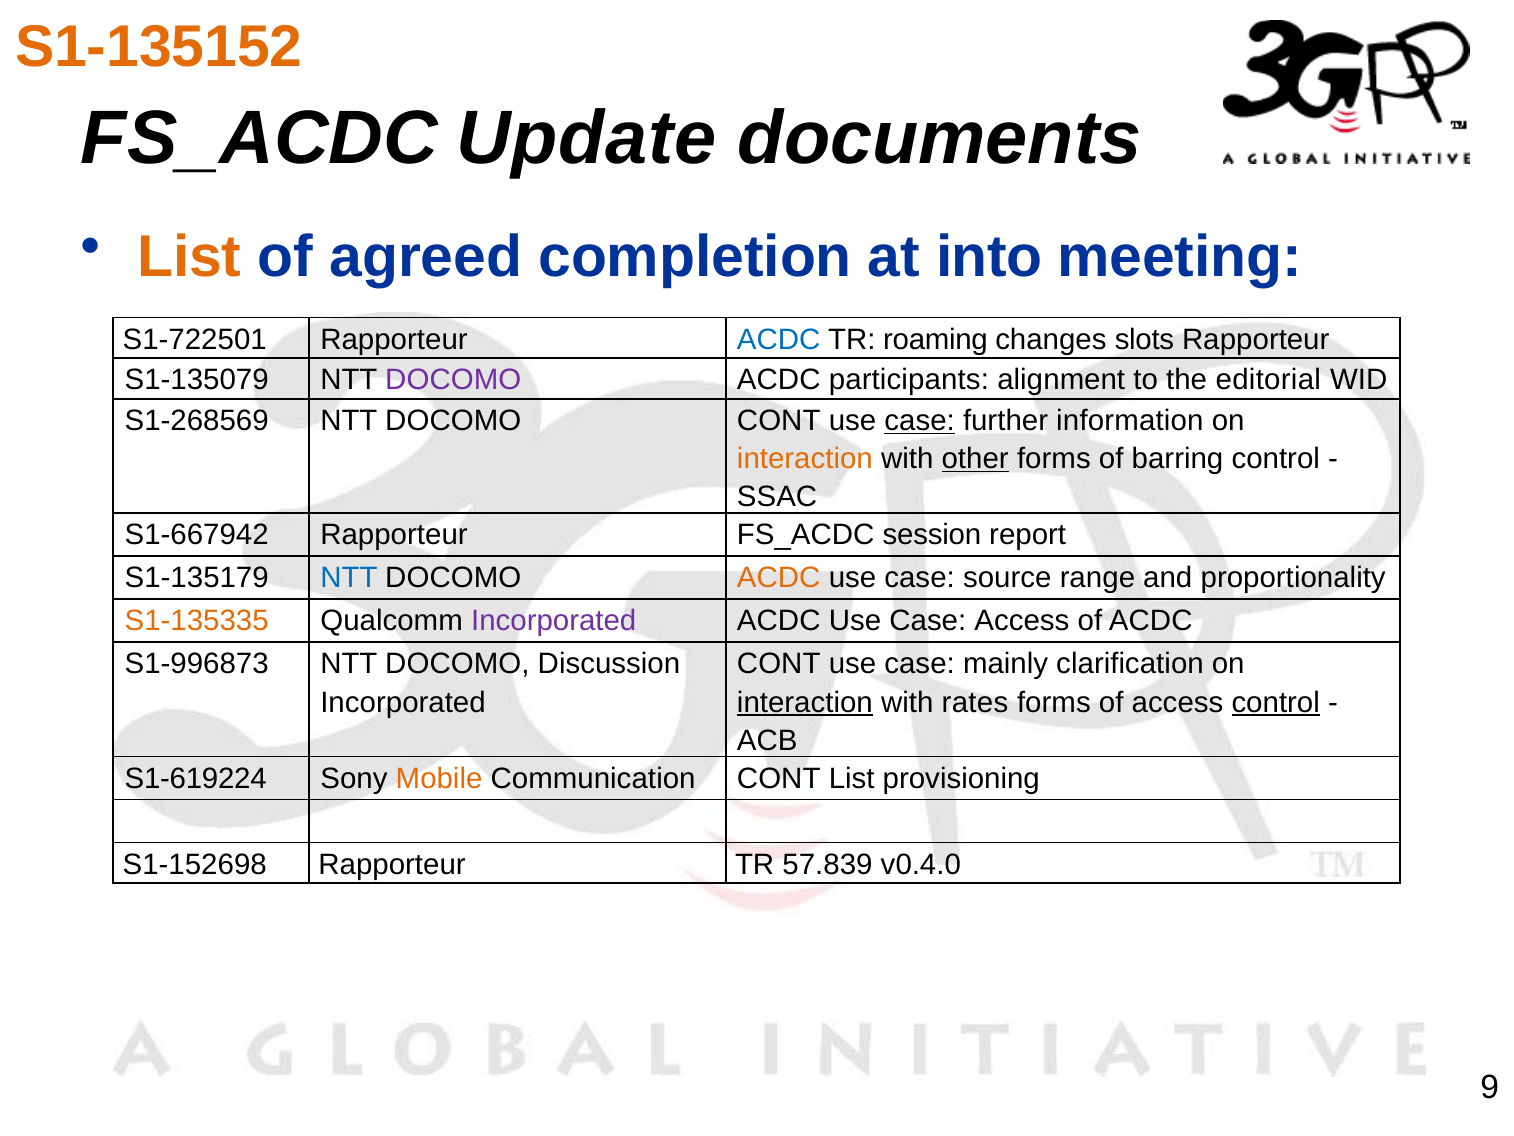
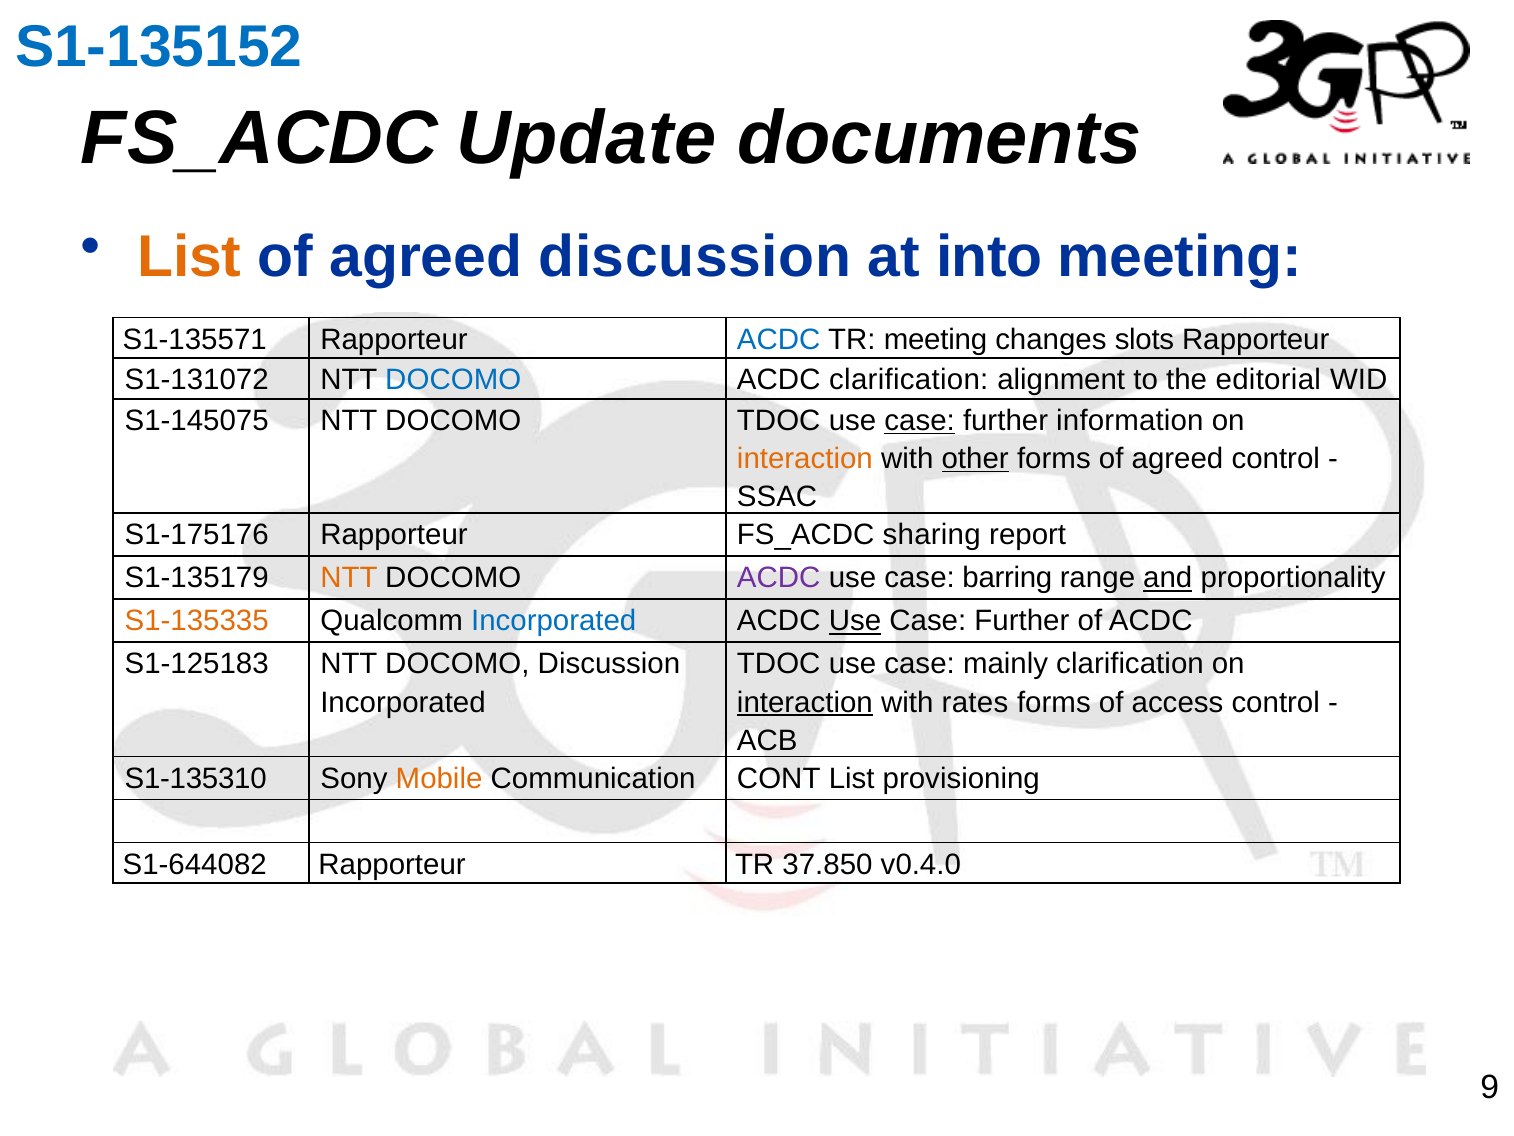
S1-135152 colour: orange -> blue
agreed completion: completion -> discussion
S1-722501: S1-722501 -> S1-135571
TR roaming: roaming -> meeting
S1-135079: S1-135079 -> S1-131072
DOCOMO at (453, 380) colour: purple -> blue
ACDC participants: participants -> clarification
S1-268569: S1-268569 -> S1-145075
DOCOMO CONT: CONT -> TDOC
forms of barring: barring -> agreed
S1-667942: S1-667942 -> S1-175176
session: session -> sharing
NTT at (349, 578) colour: blue -> orange
ACDC at (779, 578) colour: orange -> purple
source: source -> barring
and underline: none -> present
Incorporated at (554, 621) colour: purple -> blue
Use at (855, 621) underline: none -> present
Access at (1022, 621): Access -> Further
S1-996873: S1-996873 -> S1-125183
CONT at (779, 664): CONT -> TDOC
control at (1276, 702) underline: present -> none
S1-619224: S1-619224 -> S1-135310
S1-152698: S1-152698 -> S1-644082
57.839: 57.839 -> 37.850
